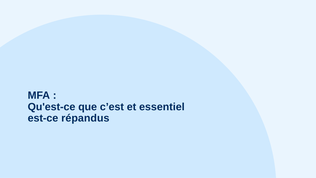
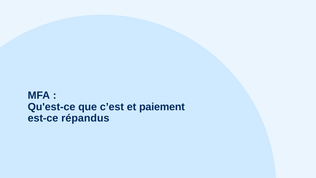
essentiel: essentiel -> paiement
